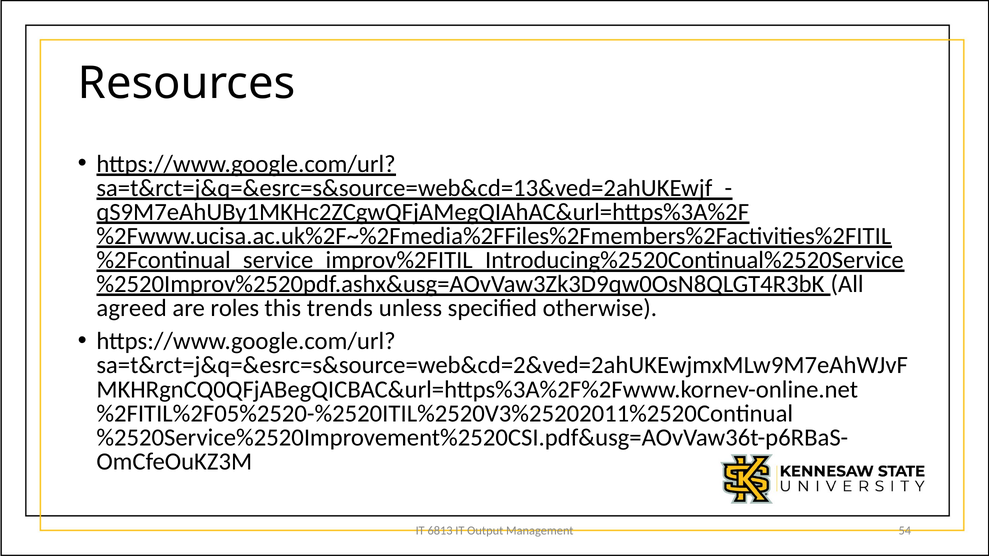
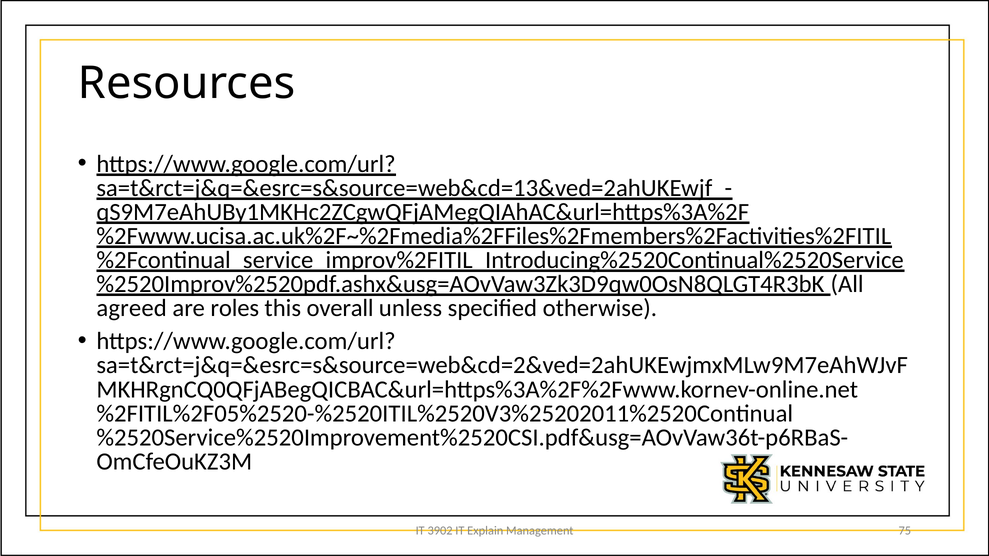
trends: trends -> overall
6813: 6813 -> 3902
Output: Output -> Explain
54: 54 -> 75
